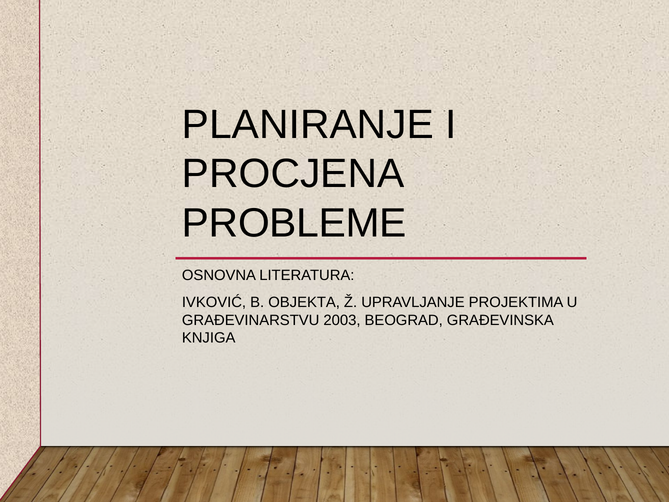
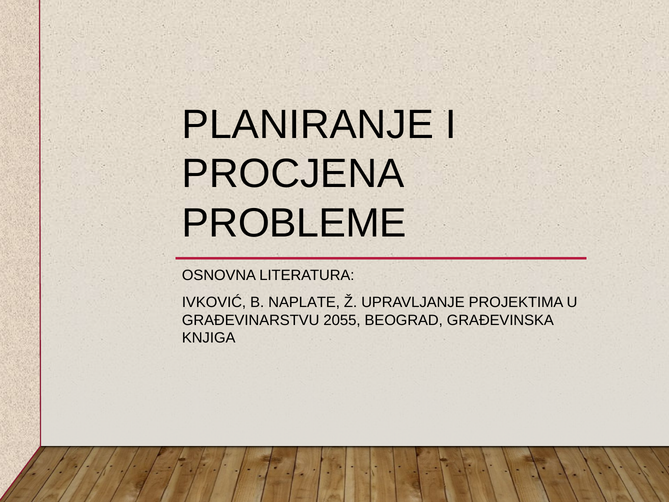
OBJEKTA: OBJEKTA -> NAPLATE
2003: 2003 -> 2055
